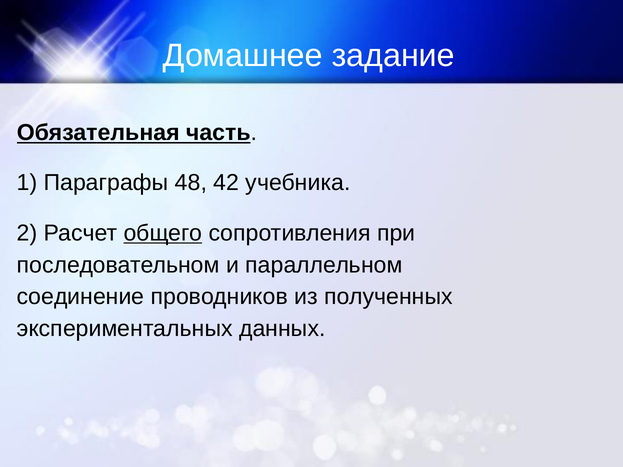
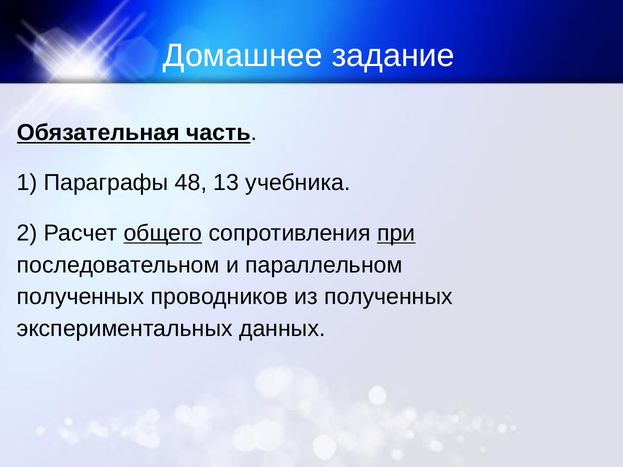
42: 42 -> 13
при underline: none -> present
соединение at (81, 297): соединение -> полученных
